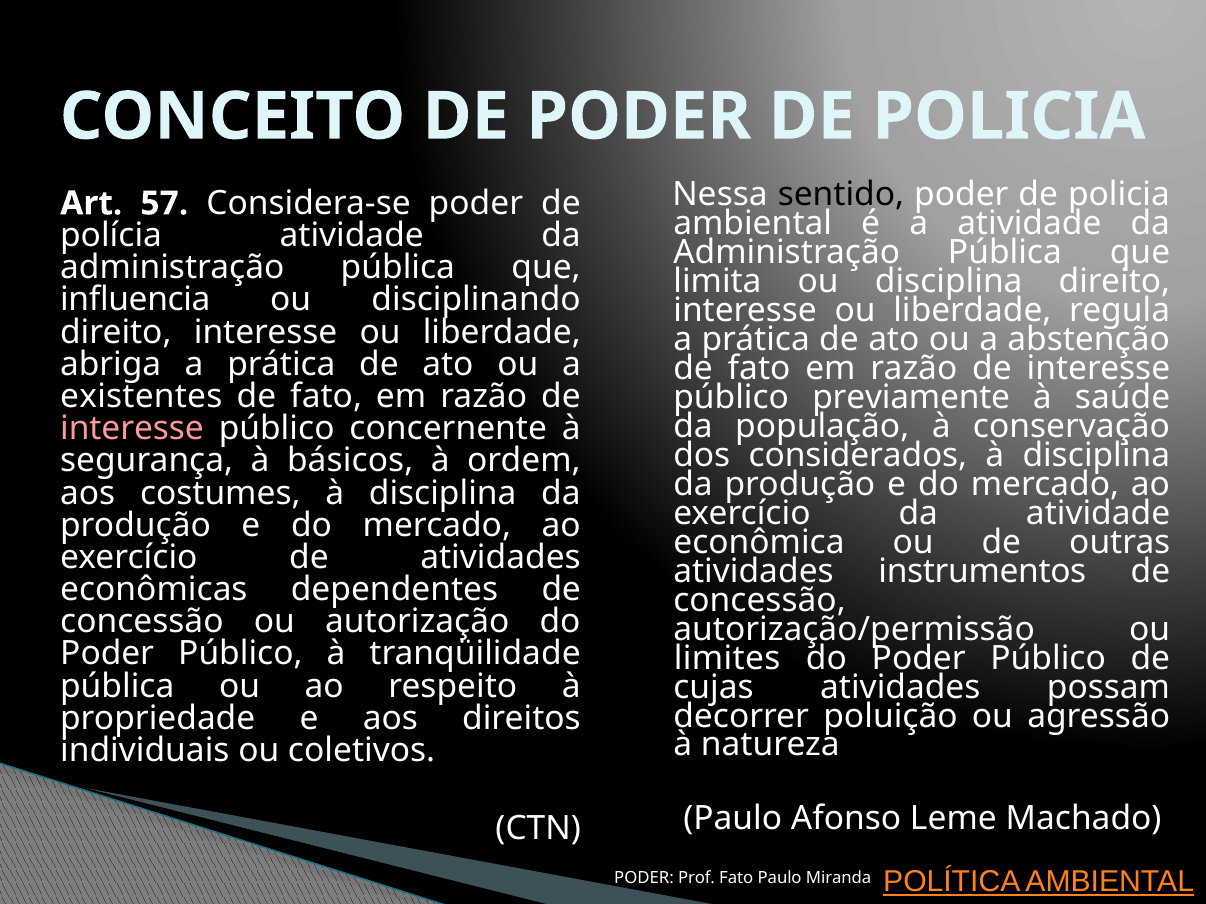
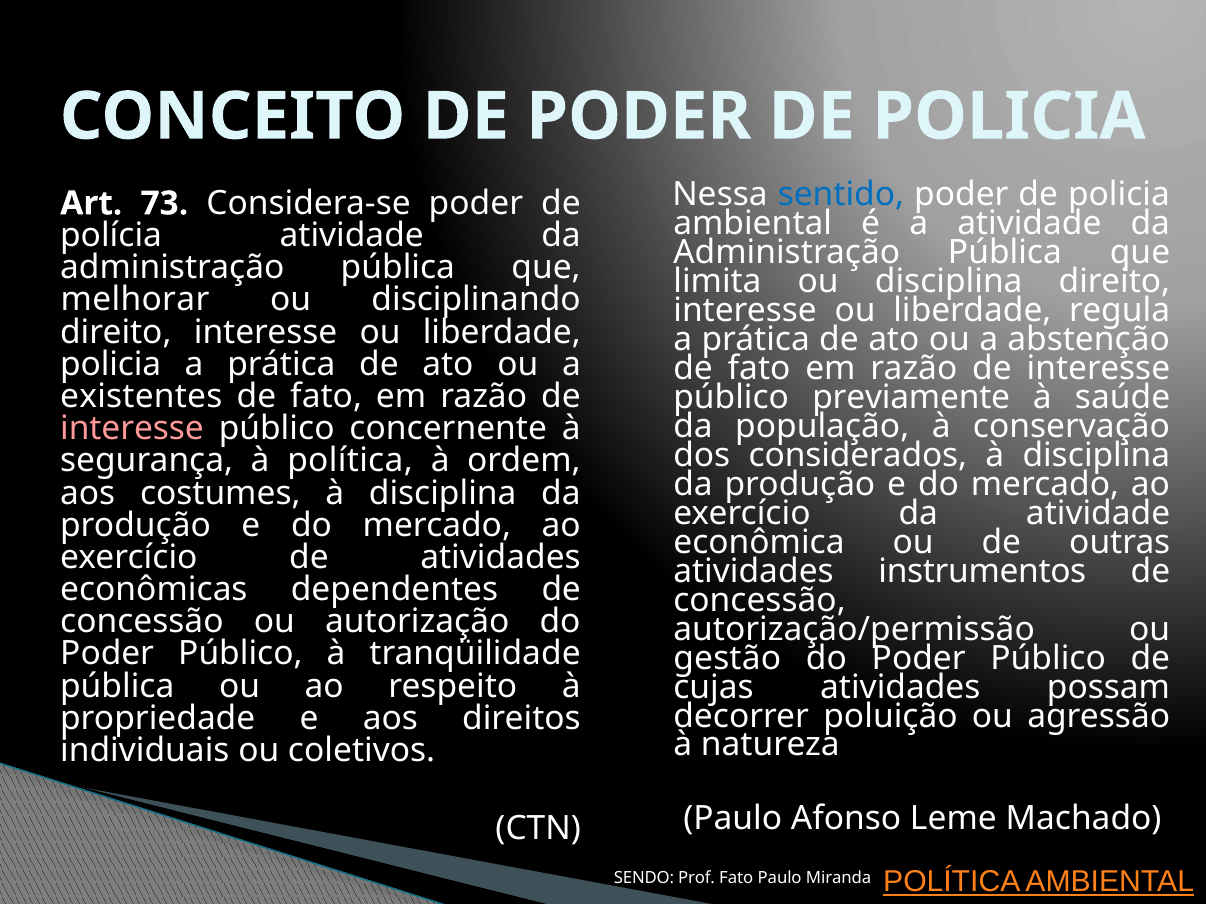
sentido colour: black -> blue
57: 57 -> 73
influencia: influencia -> melhorar
abriga at (111, 364): abriga -> policia
à básicos: básicos -> política
limites: limites -> gestão
PODER at (644, 878): PODER -> SENDO
